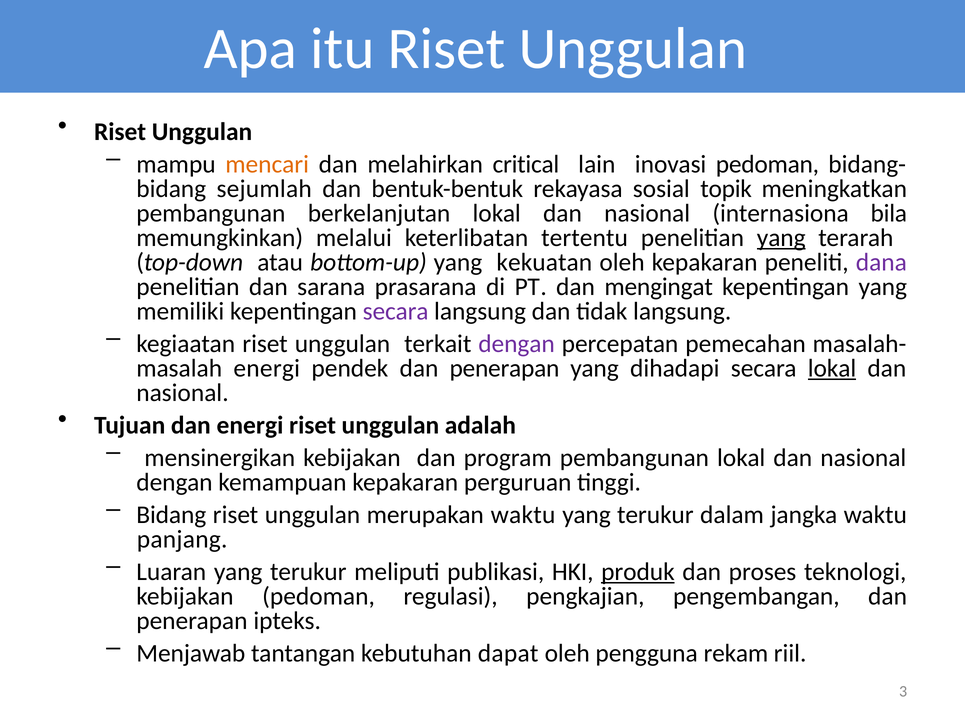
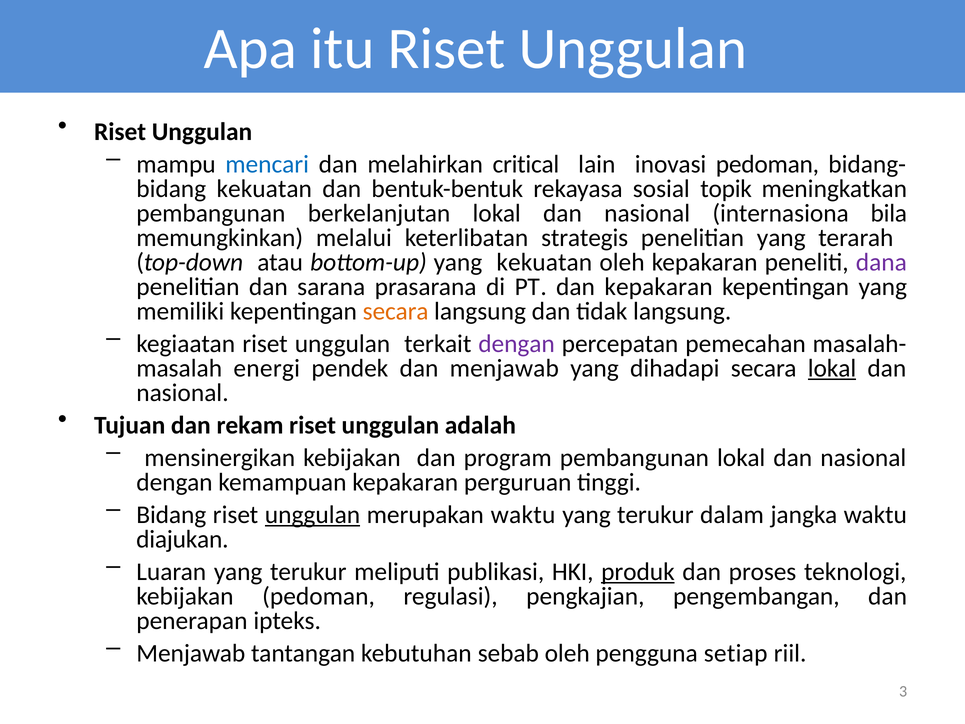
mencari colour: orange -> blue
sejumlah at (264, 189): sejumlah -> kekuatan
tertentu: tertentu -> strategis
yang at (781, 238) underline: present -> none
dan mengingat: mengingat -> kepakaran
secara at (396, 311) colour: purple -> orange
pendek dan penerapan: penerapan -> menjawab
dan energi: energi -> rekam
unggulan at (312, 515) underline: none -> present
panjang: panjang -> diajukan
dapat: dapat -> sebab
rekam: rekam -> setiap
